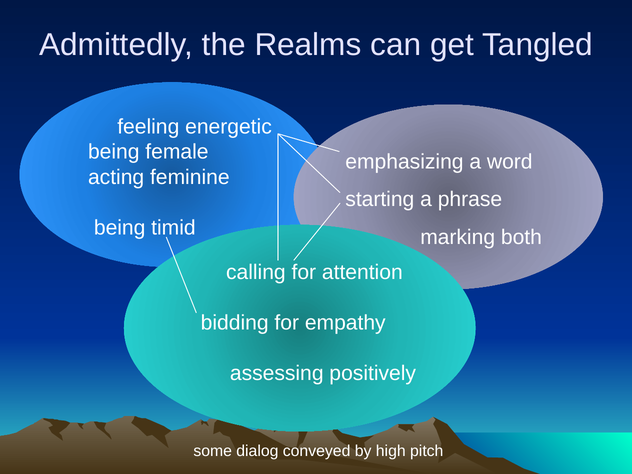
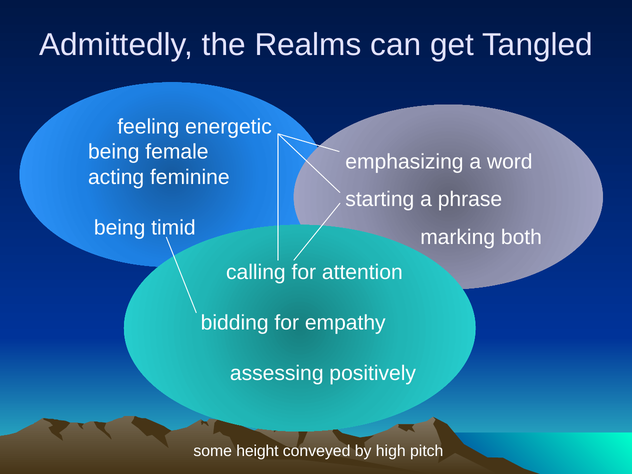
dialog: dialog -> height
